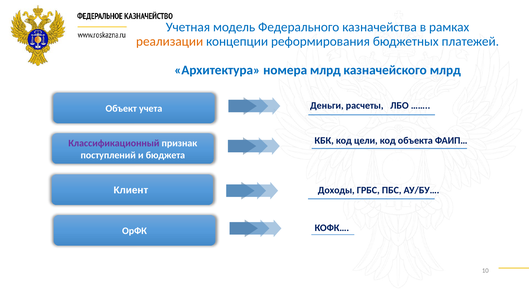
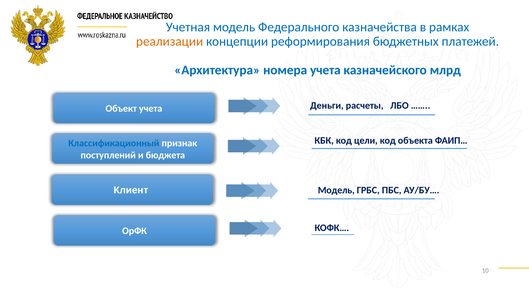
номера млрд: млрд -> учета
Классификационный colour: purple -> blue
Доходы at (336, 190): Доходы -> Модель
